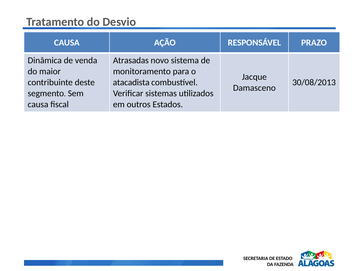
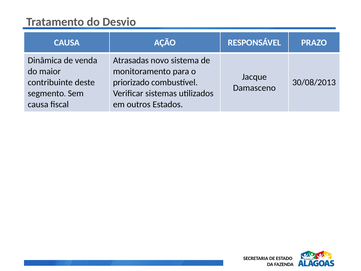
atacadista: atacadista -> priorizado
